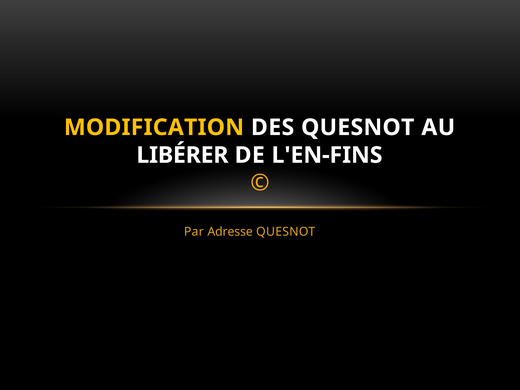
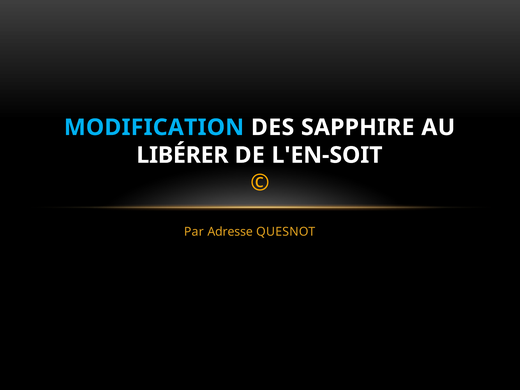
MODIFICATION colour: yellow -> light blue
DES QUESNOT: QUESNOT -> SAPPHIRE
L'EN-FINS: L'EN-FINS -> L'EN-SOIT
